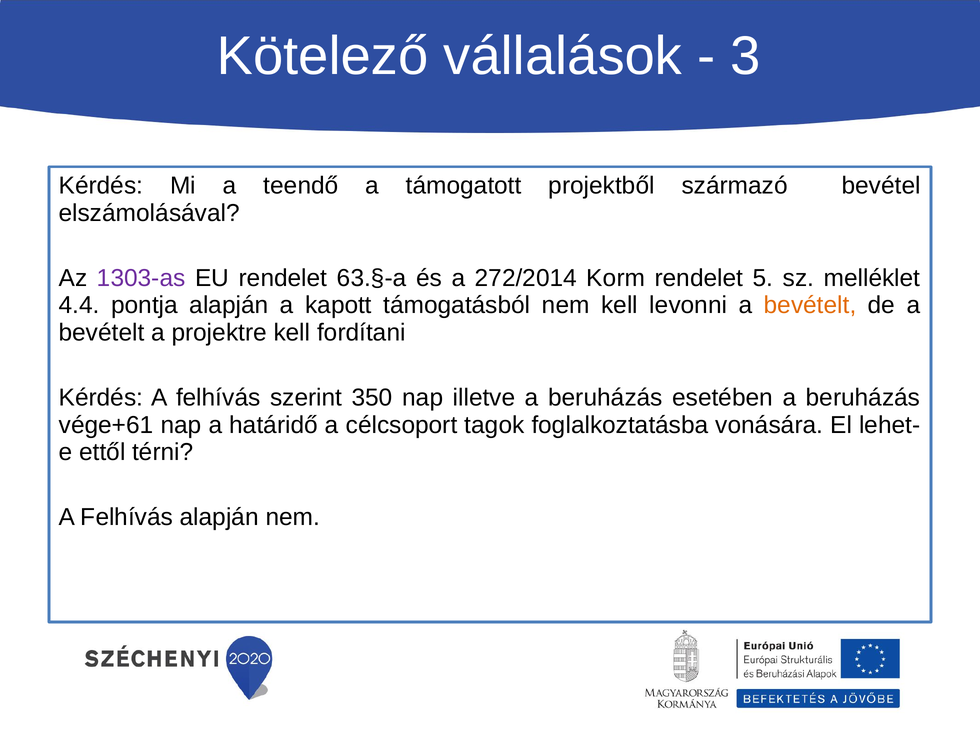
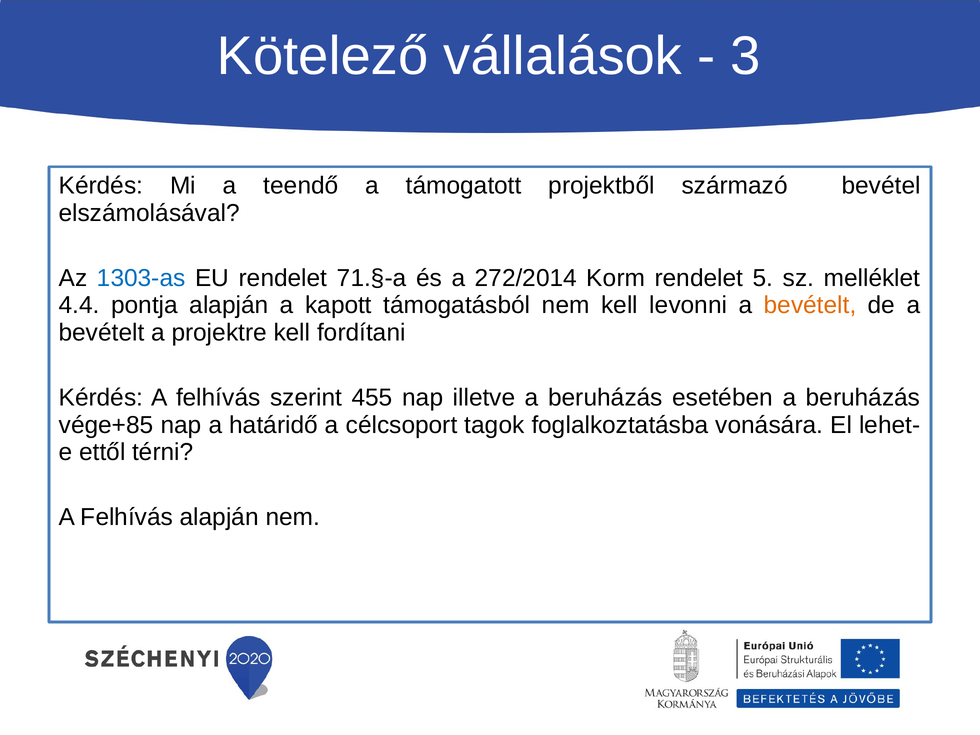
1303-as colour: purple -> blue
63.§-a: 63.§-a -> 71.§-a
350: 350 -> 455
vége+61: vége+61 -> vége+85
